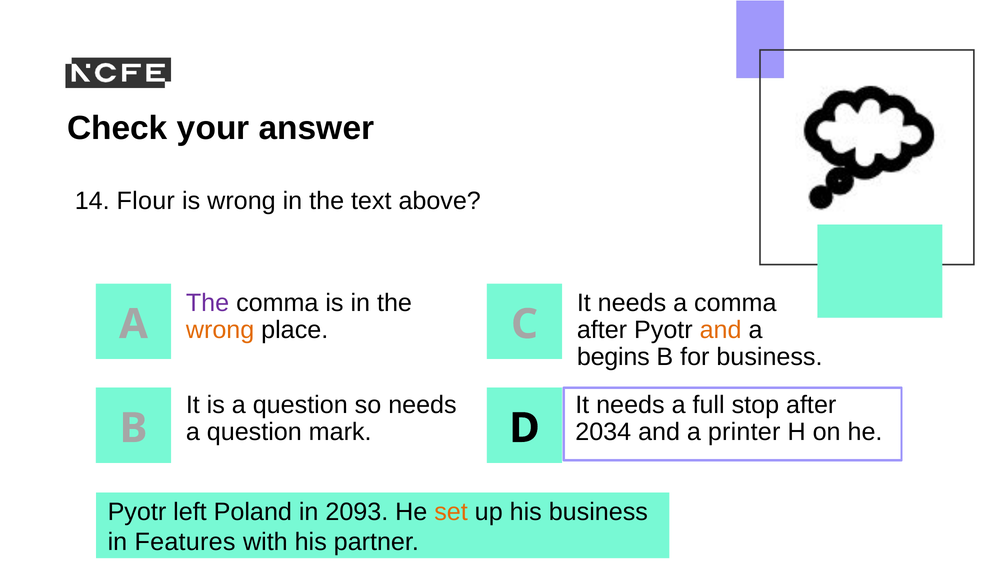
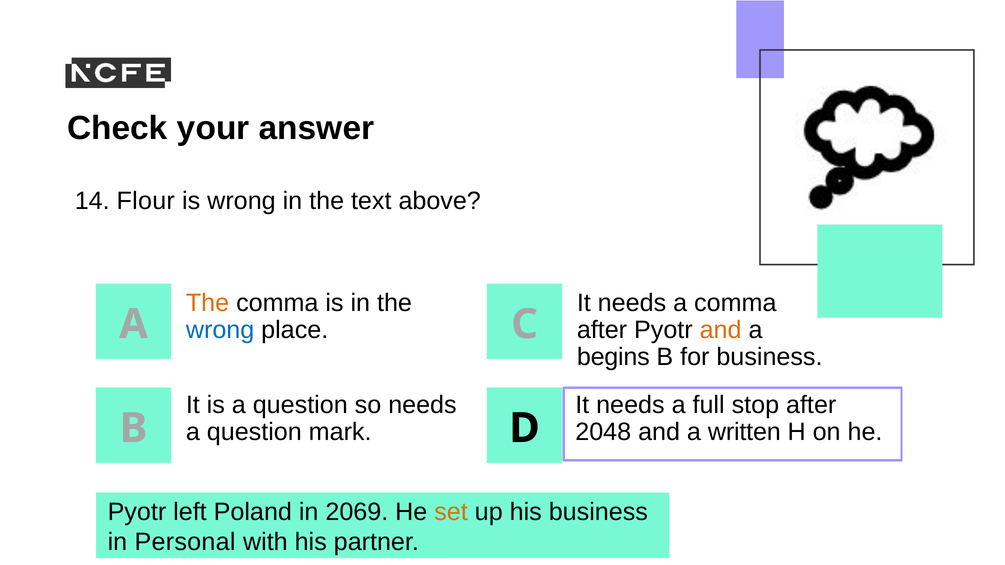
The at (208, 303) colour: purple -> orange
wrong at (220, 330) colour: orange -> blue
2034: 2034 -> 2048
printer: printer -> written
2093: 2093 -> 2069
Features: Features -> Personal
